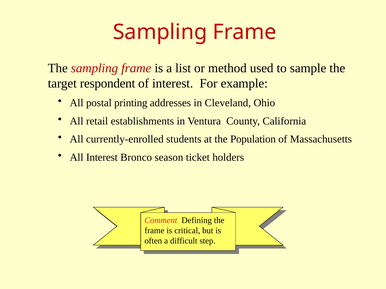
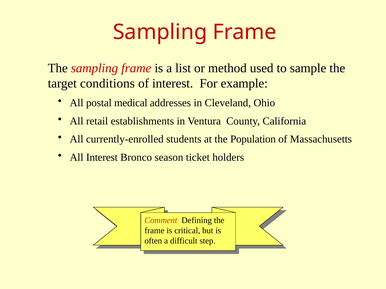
respondent: respondent -> conditions
printing: printing -> medical
